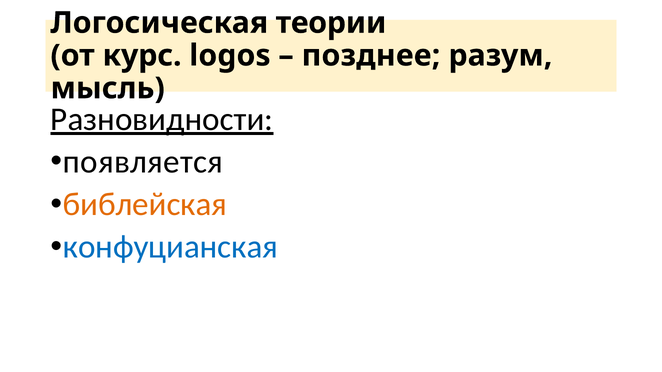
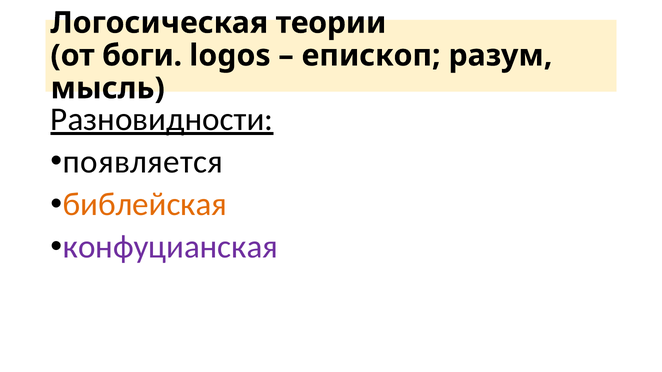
курс: курс -> боги
позднее: позднее -> епископ
конфуцианская colour: blue -> purple
